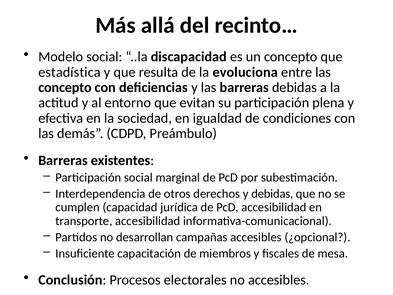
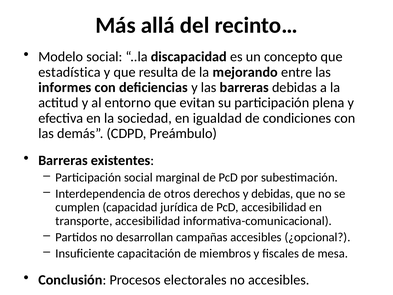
evoluciona: evoluciona -> mejorando
concepto at (65, 87): concepto -> informes
